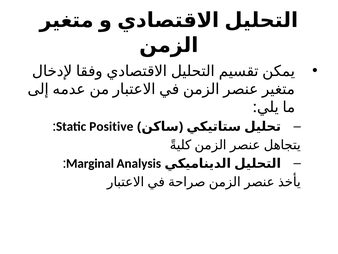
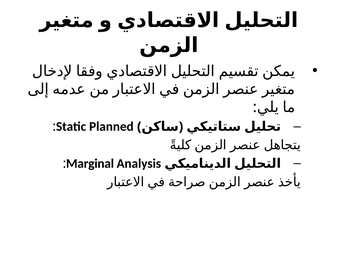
Positive: Positive -> Planned
